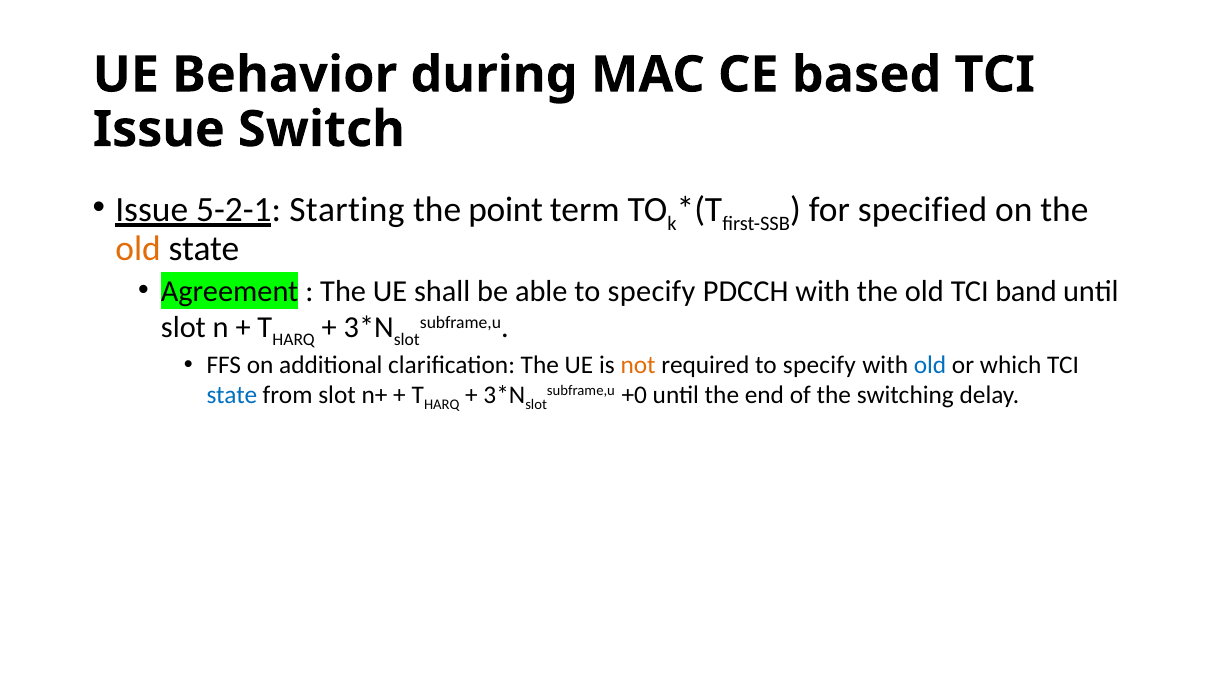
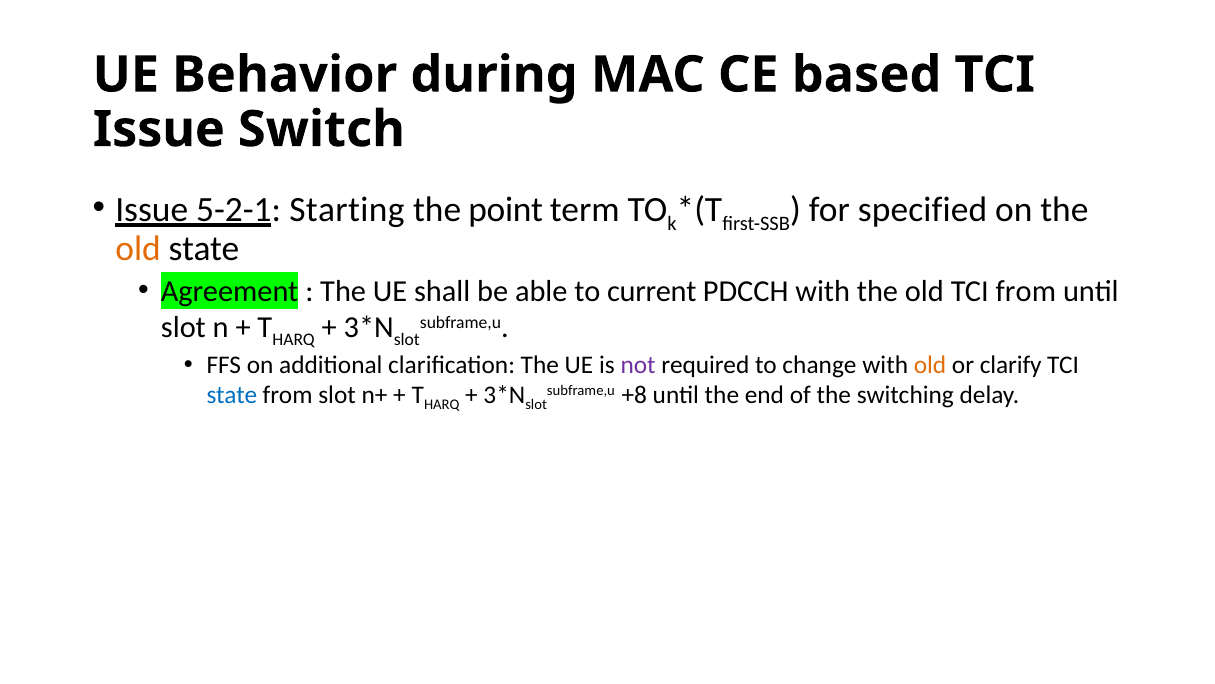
able to specify: specify -> current
TCI band: band -> from
not colour: orange -> purple
required to specify: specify -> change
old at (930, 365) colour: blue -> orange
which: which -> clarify
+0: +0 -> +8
